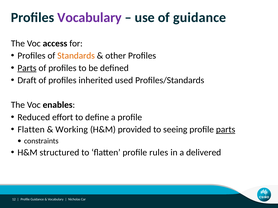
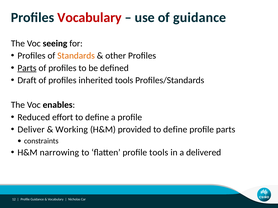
Vocabulary at (89, 18) colour: purple -> red
access: access -> seeing
inherited used: used -> tools
Flatten at (31, 130): Flatten -> Deliver
seeing at (175, 130): seeing -> define
parts at (226, 130) underline: present -> none
structured: structured -> narrowing
profile rules: rules -> tools
